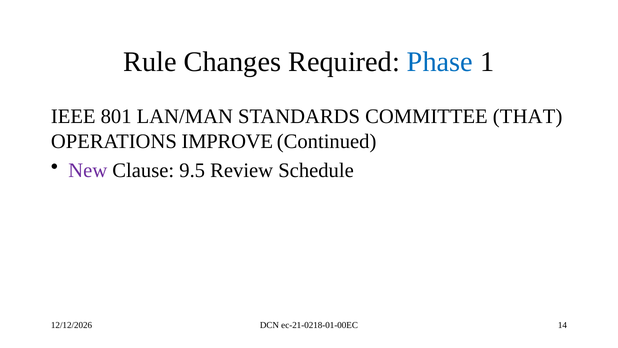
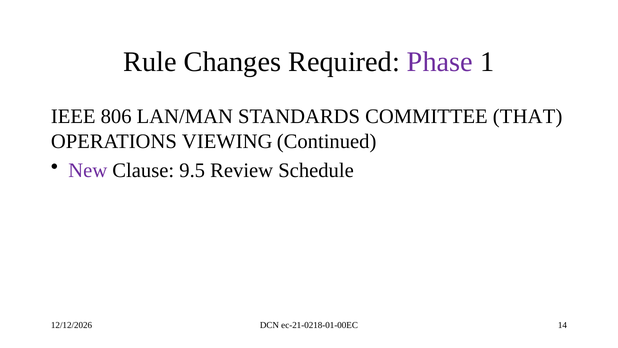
Phase colour: blue -> purple
801: 801 -> 806
IMPROVE: IMPROVE -> VIEWING
